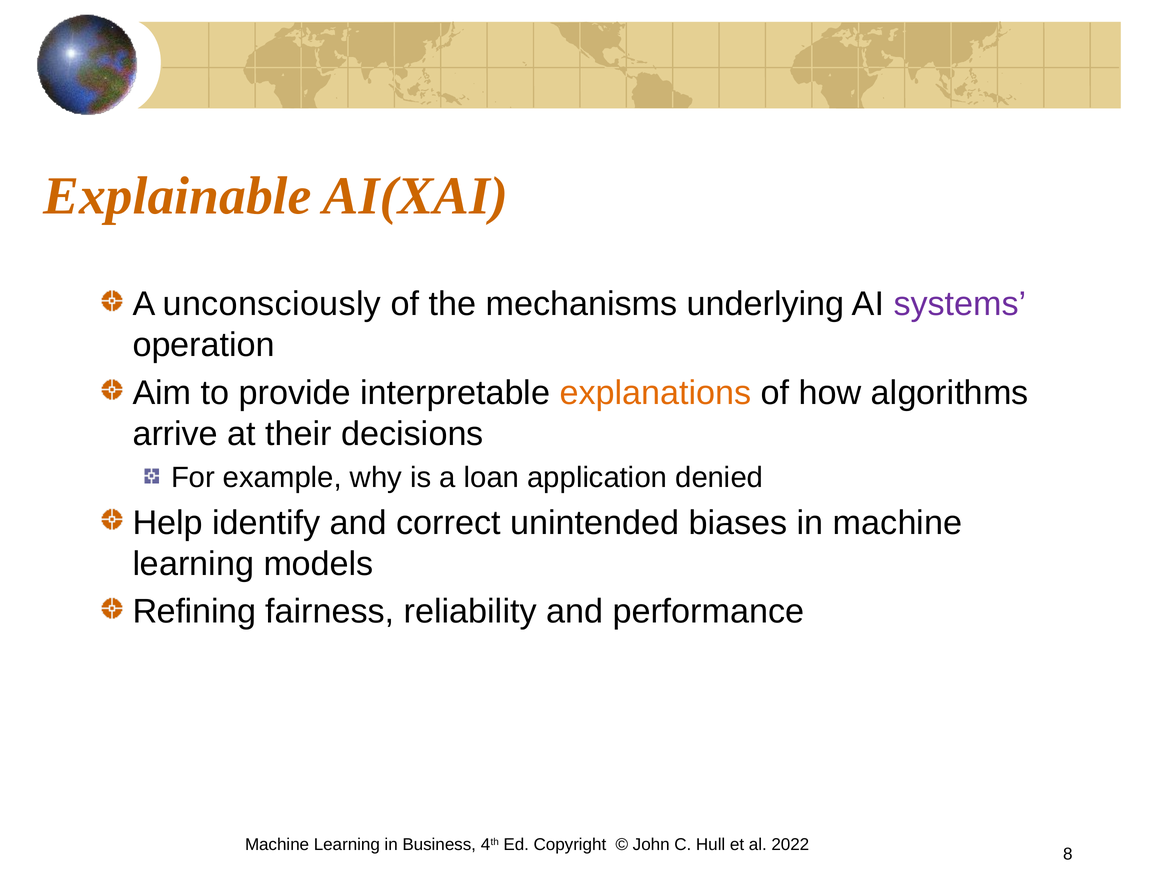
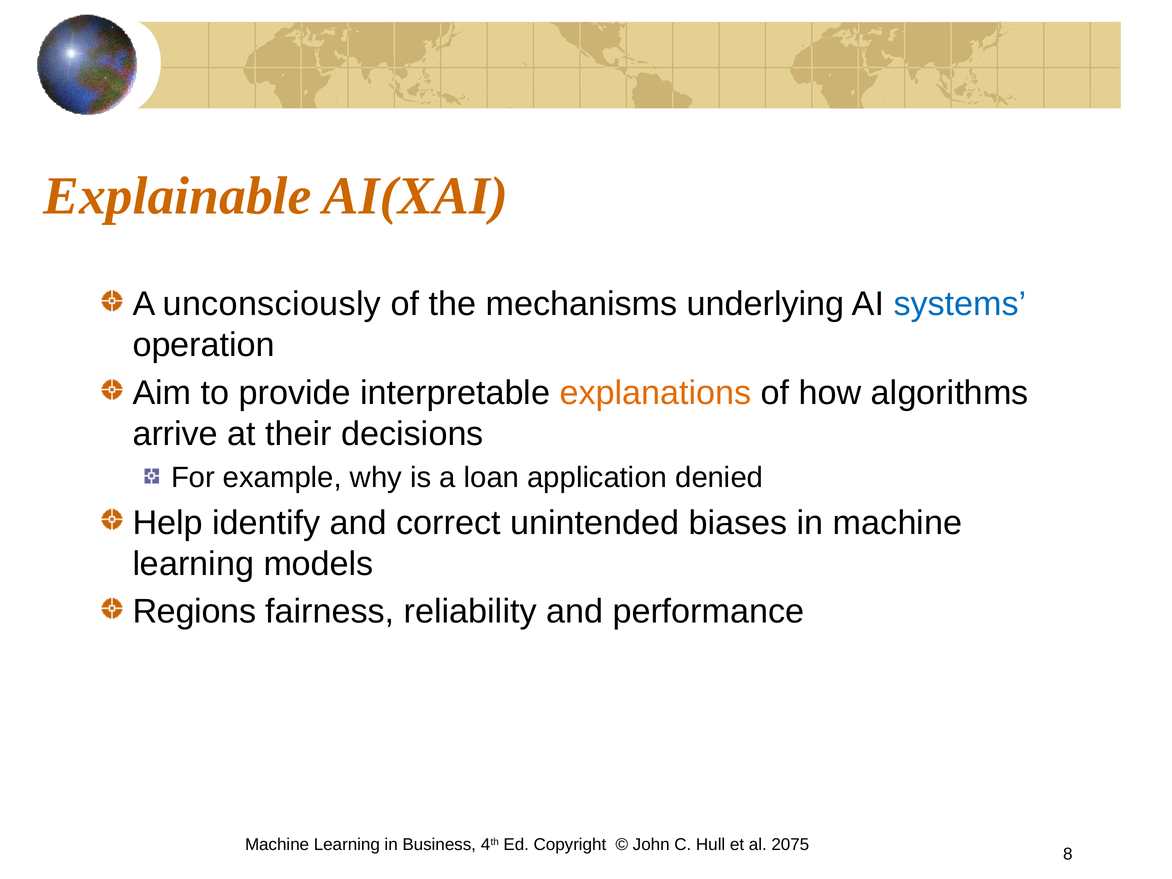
systems colour: purple -> blue
Refining: Refining -> Regions
2022: 2022 -> 2075
